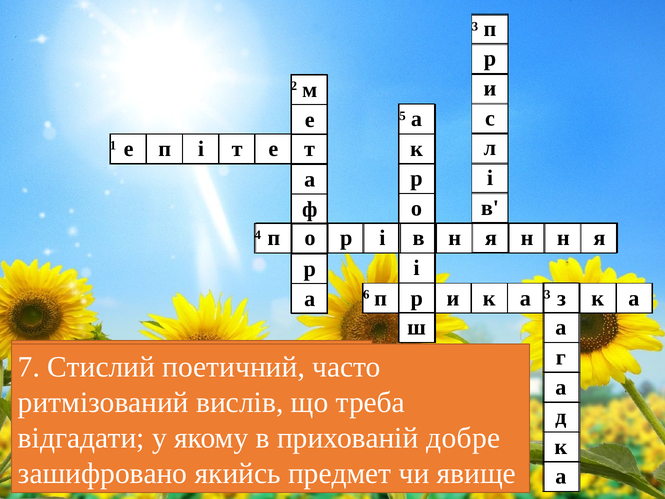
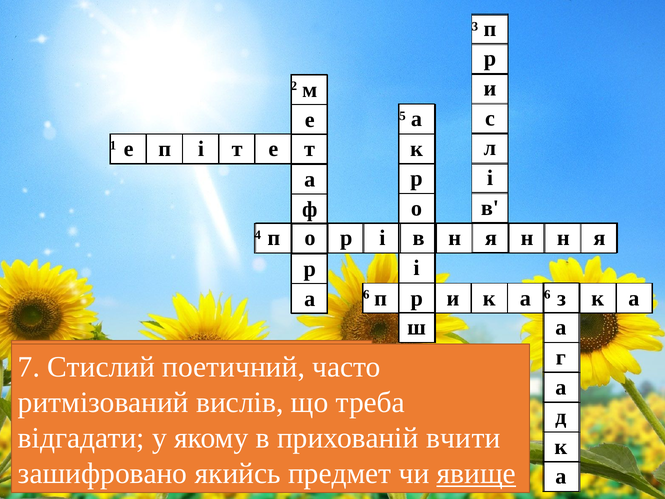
6 3: 3 -> 6
добре: добре -> вчити
явище underline: none -> present
